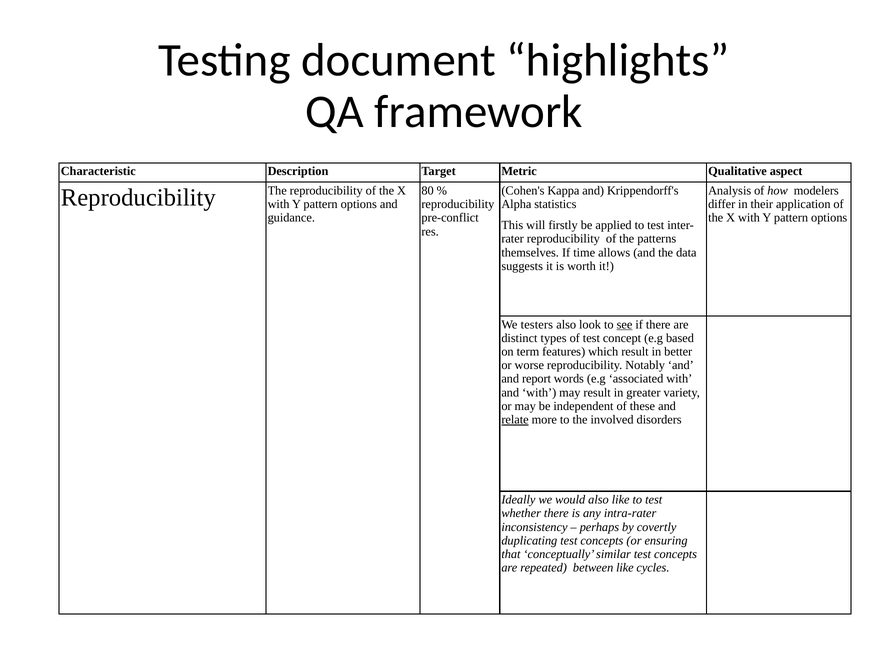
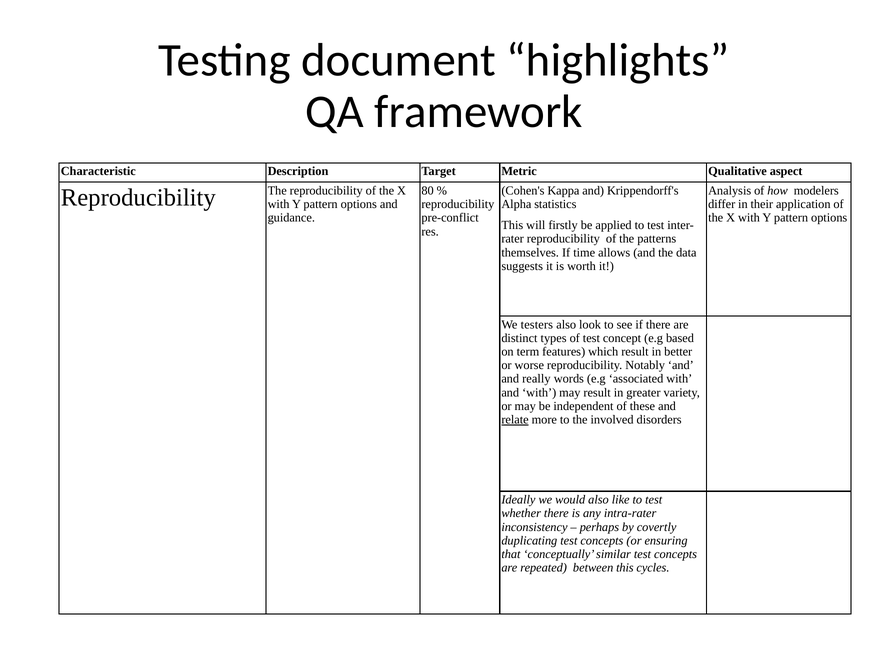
see underline: present -> none
report: report -> really
between like: like -> this
